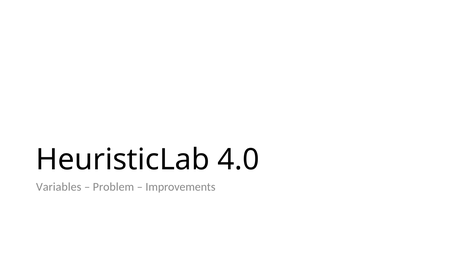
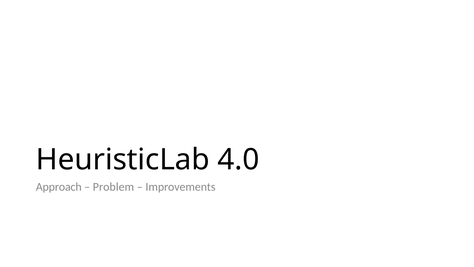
Variables: Variables -> Approach
